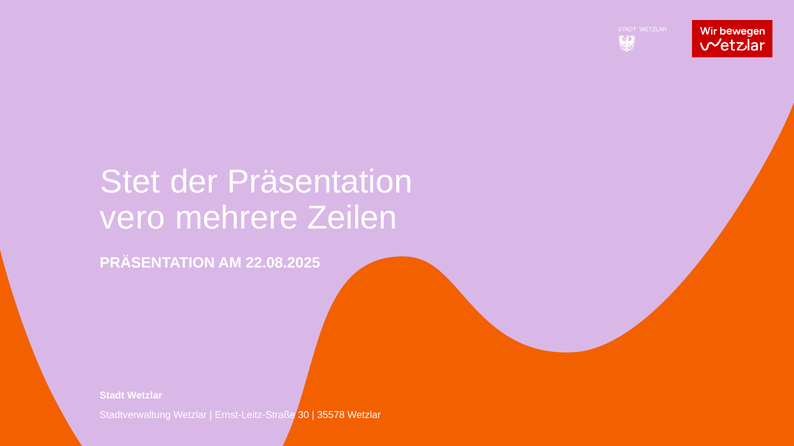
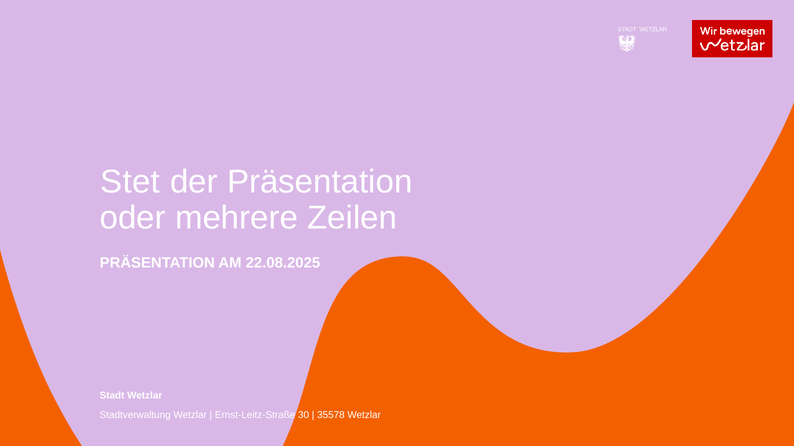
vero: vero -> oder
